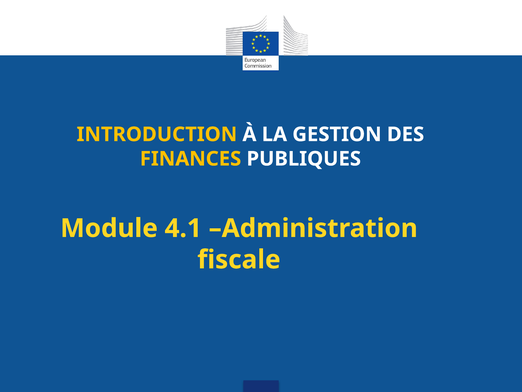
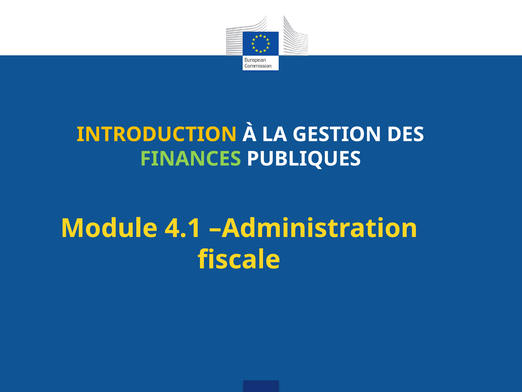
FINANCES colour: yellow -> light green
